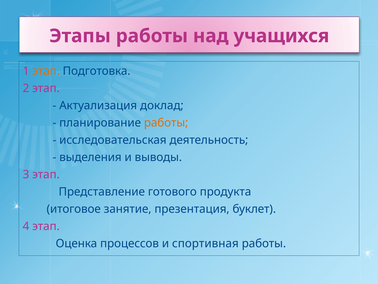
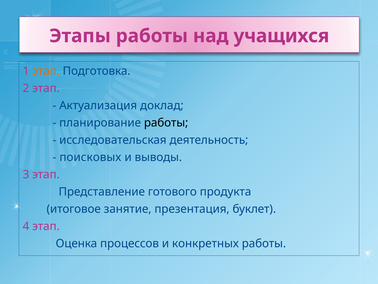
работы at (166, 123) colour: orange -> black
выделения: выделения -> поисковых
спортивная: спортивная -> конкретных
